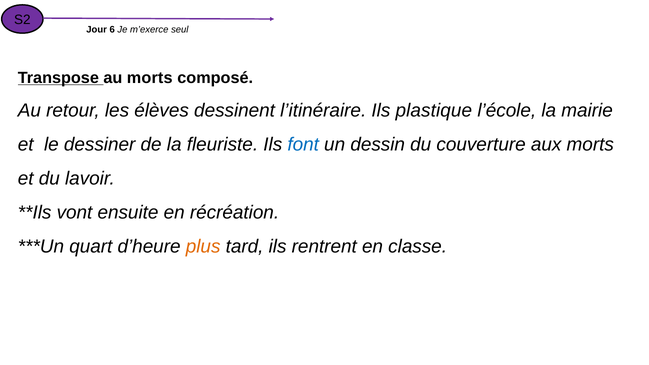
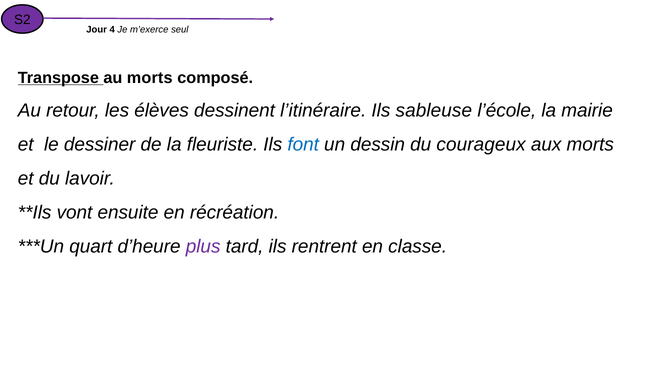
6: 6 -> 4
plastique: plastique -> sableuse
couverture: couverture -> courageux
plus colour: orange -> purple
